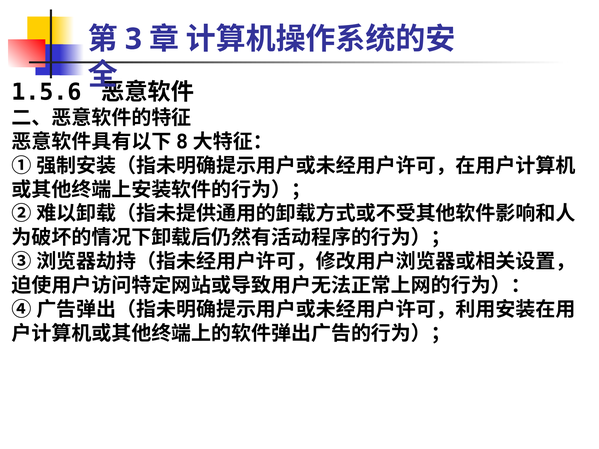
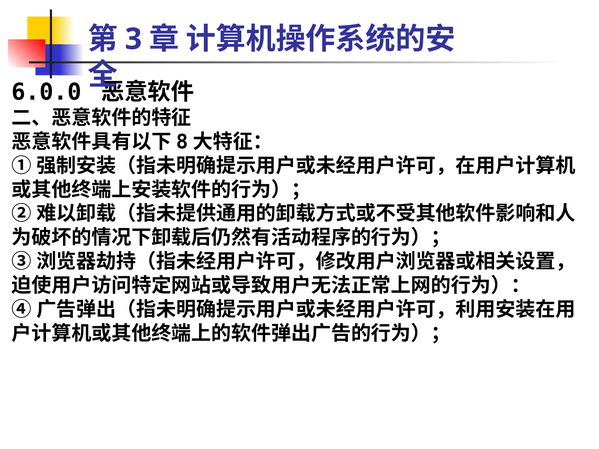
1.5.6: 1.5.6 -> 6.0.0
